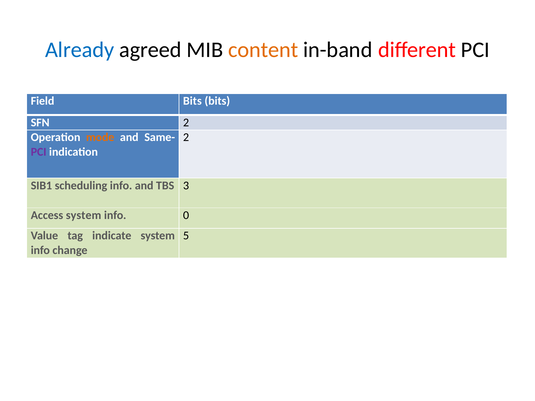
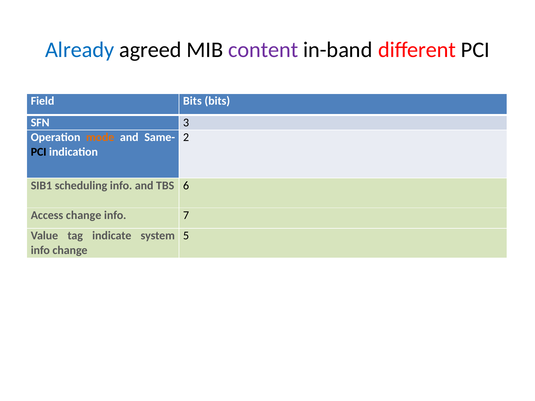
content colour: orange -> purple
SFN 2: 2 -> 3
PCI at (39, 152) colour: purple -> black
3: 3 -> 6
Access system: system -> change
0: 0 -> 7
